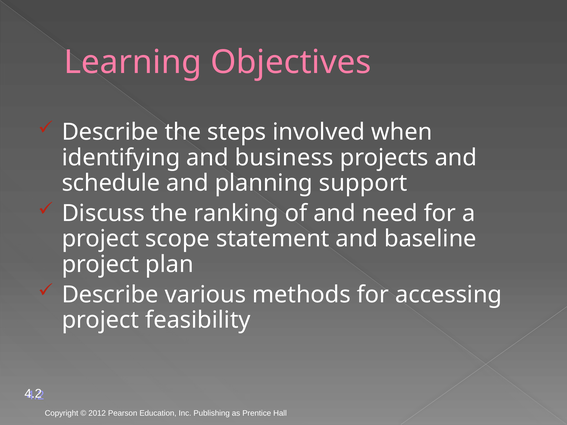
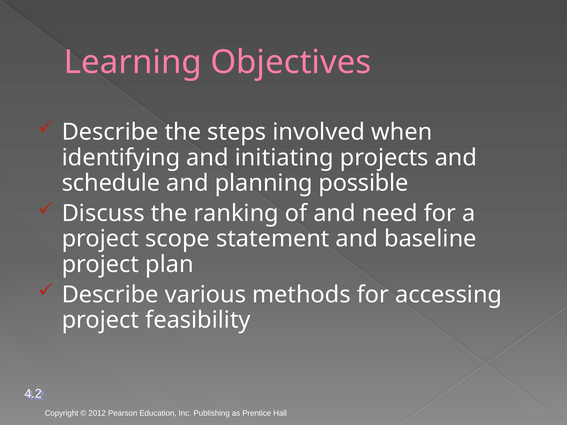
business: business -> initiating
support: support -> possible
